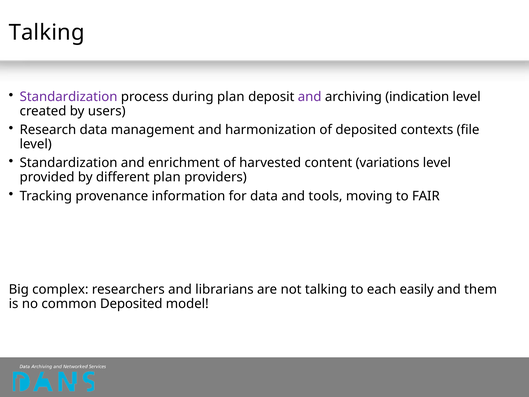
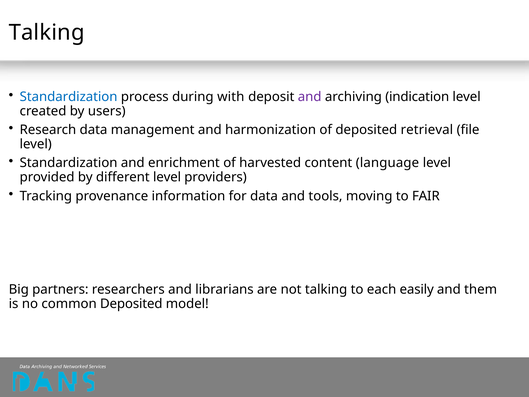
Standardization at (69, 97) colour: purple -> blue
during plan: plan -> with
contexts: contexts -> retrieval
variations: variations -> language
different plan: plan -> level
complex: complex -> partners
